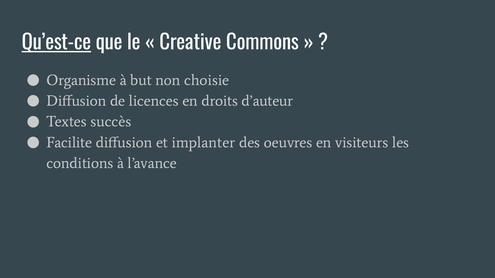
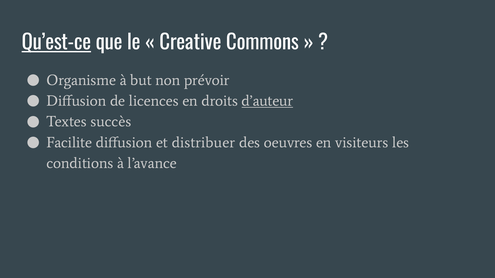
choisie: choisie -> prévoir
d’auteur underline: none -> present
implanter: implanter -> distribuer
